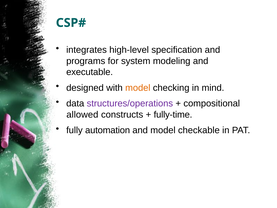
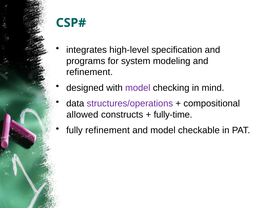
executable at (90, 72): executable -> refinement
model at (138, 88) colour: orange -> purple
fully automation: automation -> refinement
